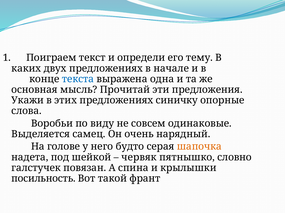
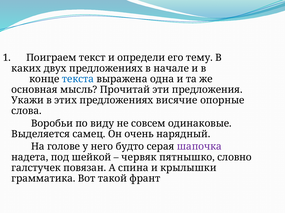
синичку: синичку -> висячие
шапочка colour: orange -> purple
посильность: посильность -> грамматика
